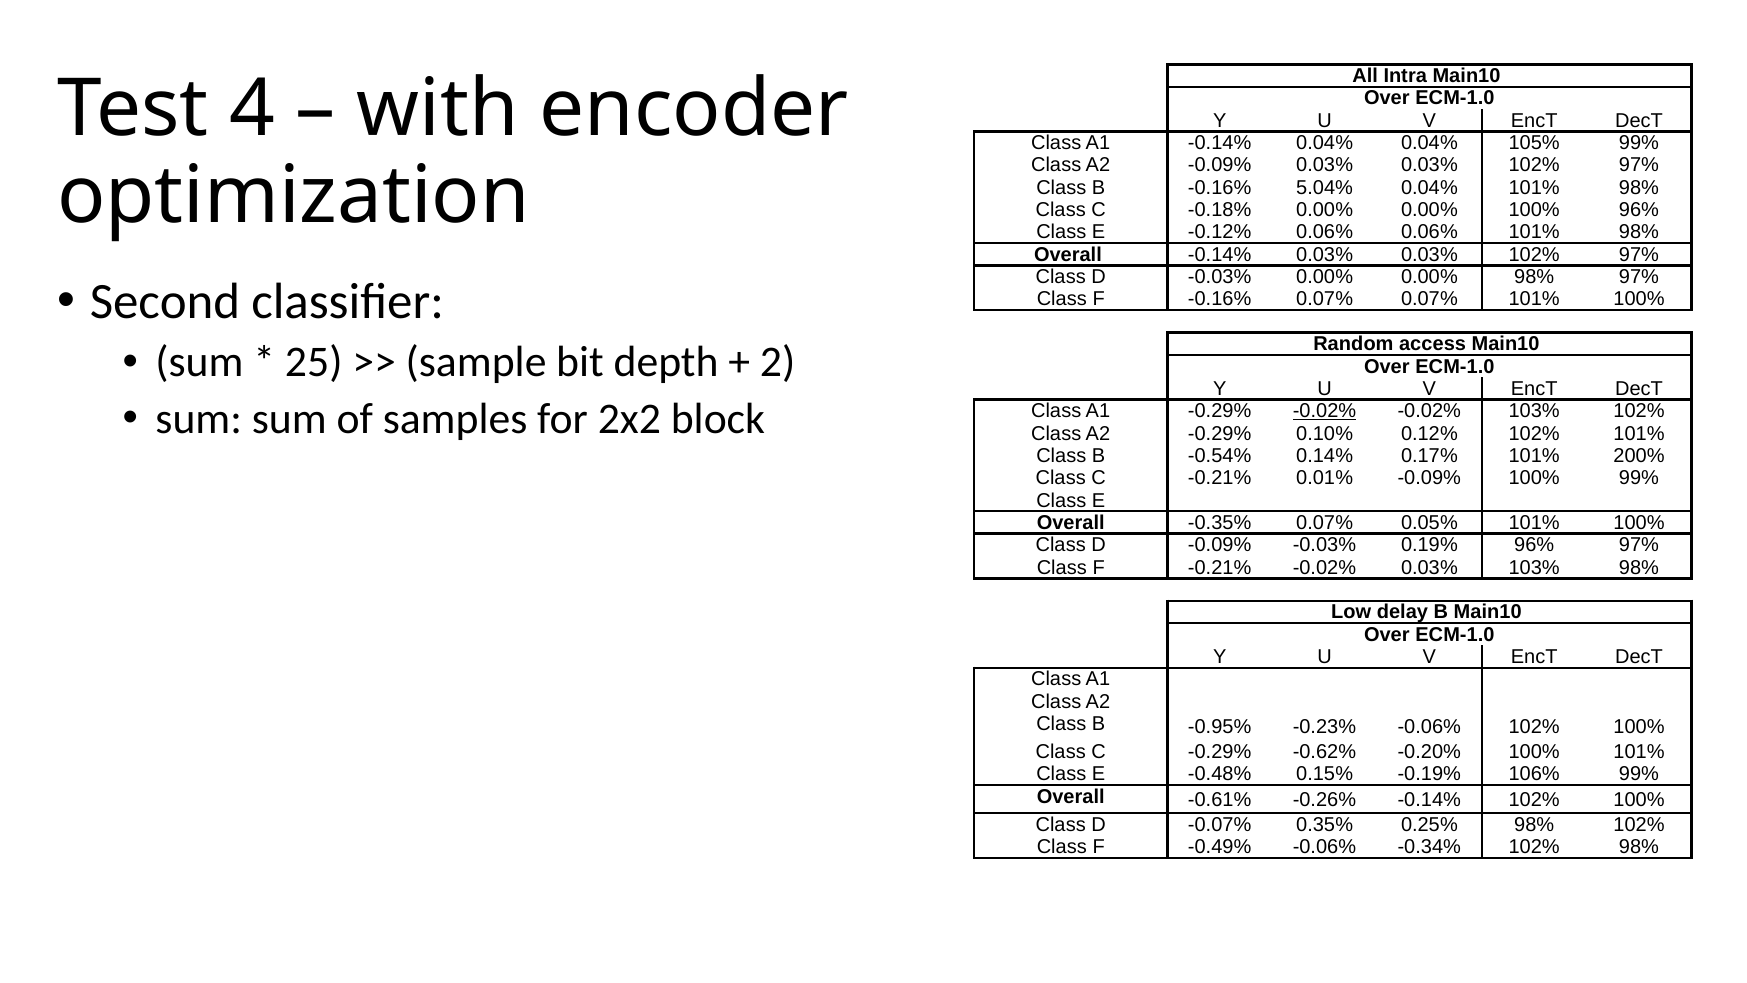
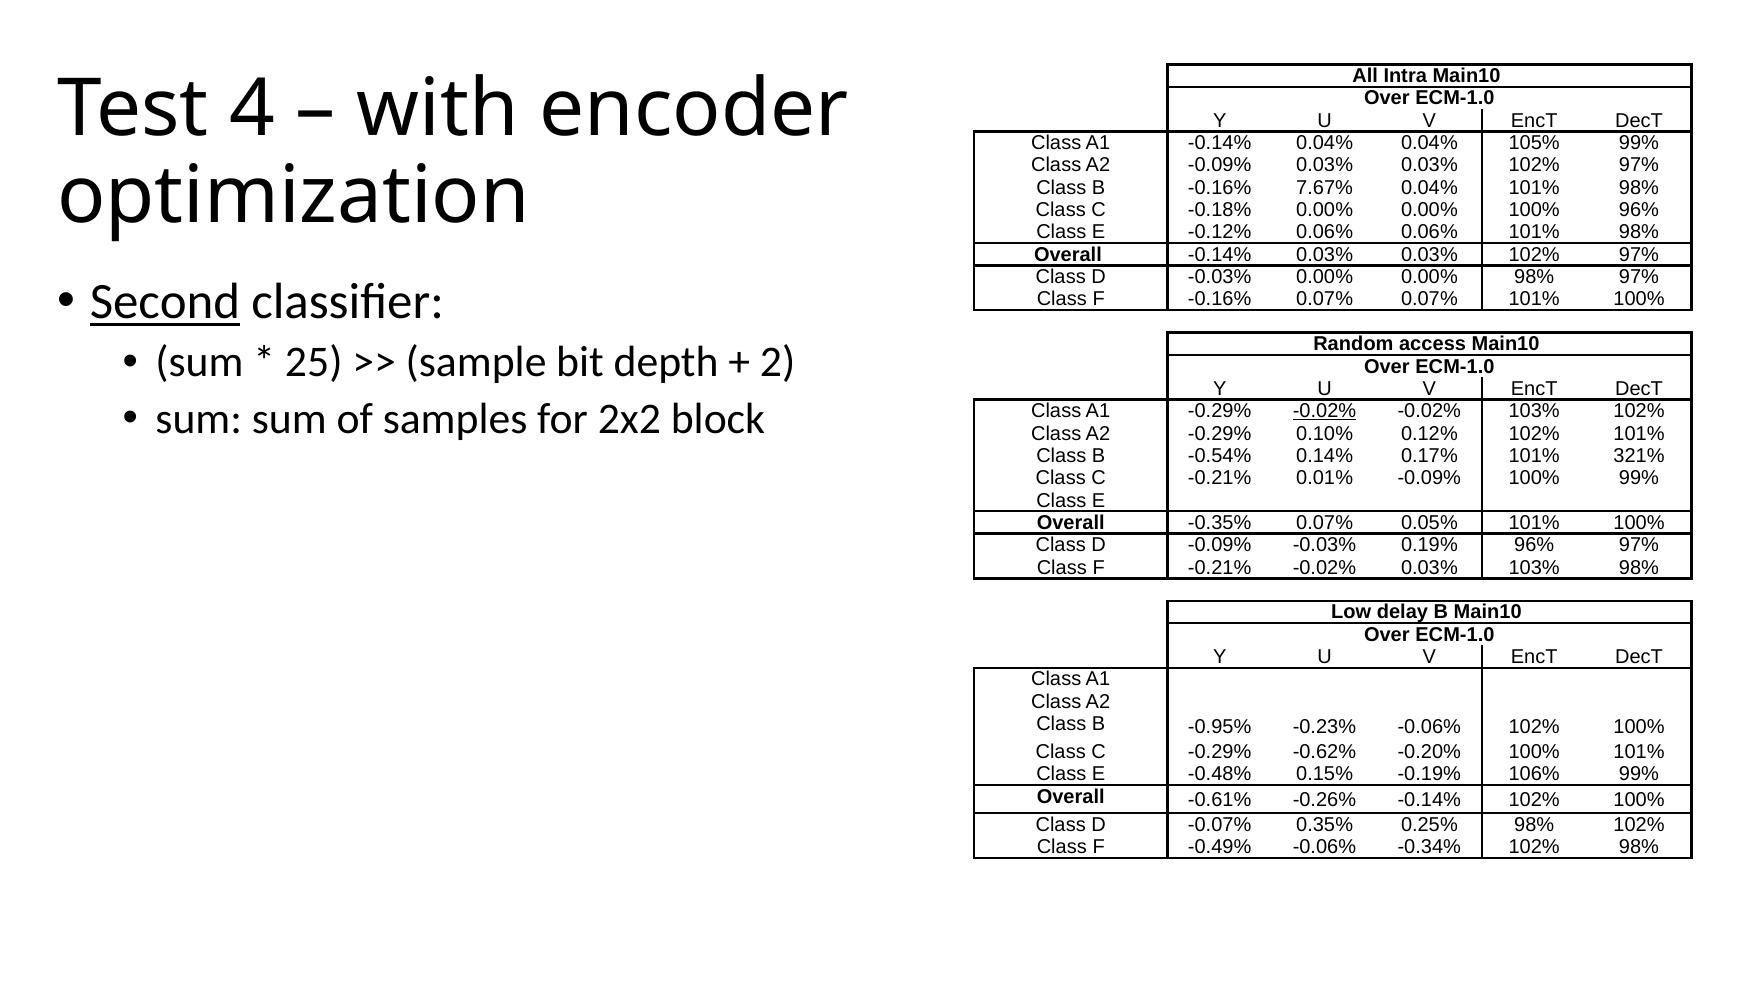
5.04%: 5.04% -> 7.67%
Second underline: none -> present
200%: 200% -> 321%
